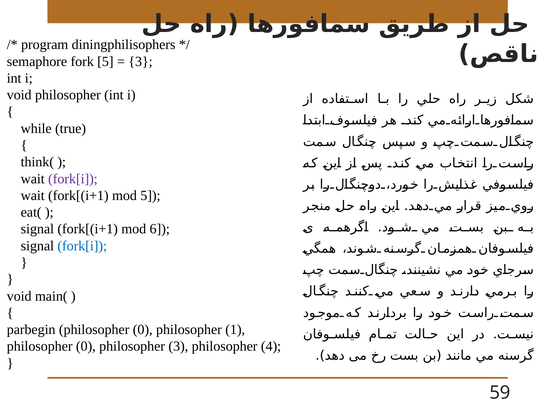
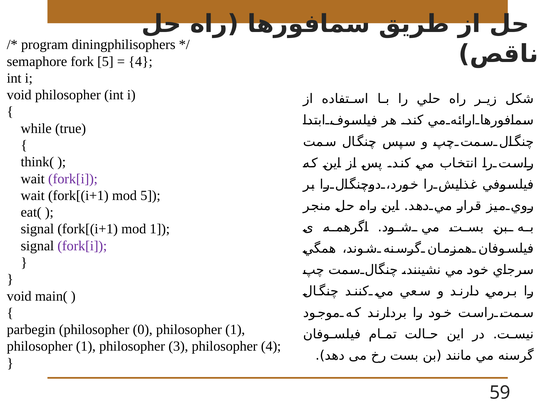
3 at (140, 61): 3 -> 4
mod 6: 6 -> 1
fork[i at (82, 246) colour: blue -> purple
0 at (86, 346): 0 -> 1
